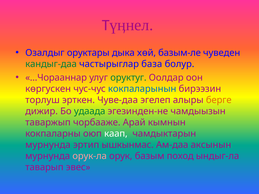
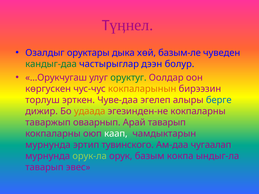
база: база -> дээн
…Чорааннар: …Чорааннар -> …Орукчугаш
кокпаларынын colour: blue -> orange
берге colour: orange -> blue
удаада colour: green -> orange
эгезинден-не чамдыызын: чамдыызын -> кокпаларны
чорбааже: чорбааже -> оваарнып
Арай кымнын: кымнын -> таварып
ышкынмас: ышкынмас -> тувинского
аксынын: аксынын -> чугаалап
орук-ла colour: pink -> light green
поход: поход -> кокпа
